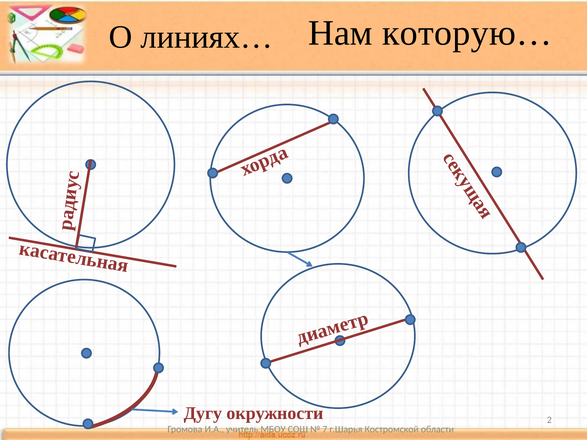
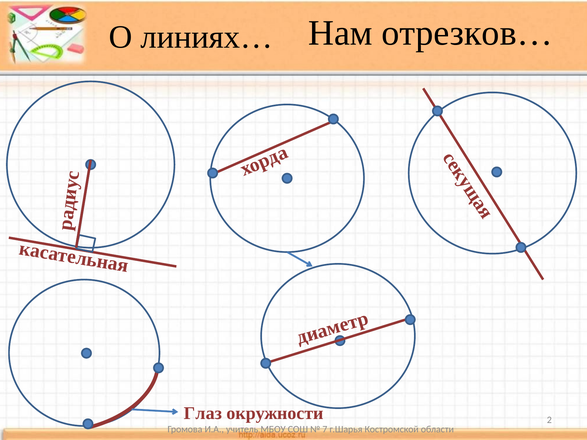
которую…: которую… -> отрезков…
Дугу: Дугу -> Глаз
